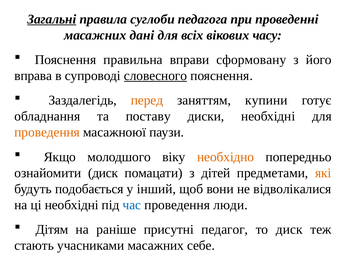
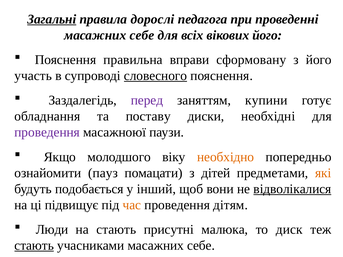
суглоби: суглоби -> дорослі
дані at (142, 35): дані -> себе
вікових часу: часу -> його
вправа: вправа -> участь
перед colour: orange -> purple
проведення at (47, 132) colour: orange -> purple
ознайомити диск: диск -> пауз
відволікалися underline: none -> present
ці необхідні: необхідні -> підвищує
час colour: blue -> orange
люди: люди -> дітям
Дітям: Дітям -> Люди
на раніше: раніше -> стають
педагог: педагог -> малюка
стають at (34, 246) underline: none -> present
